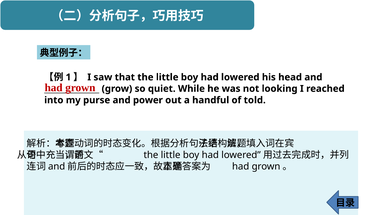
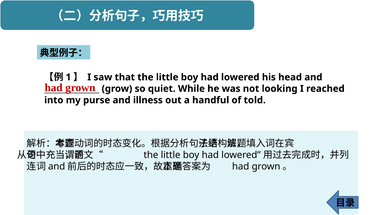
power: power -> illness
